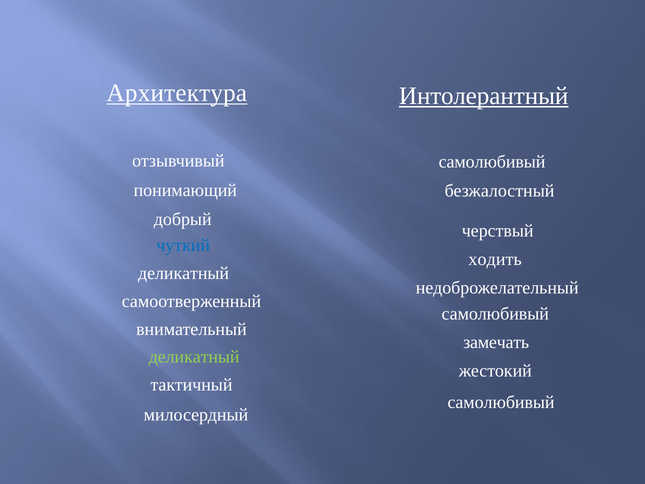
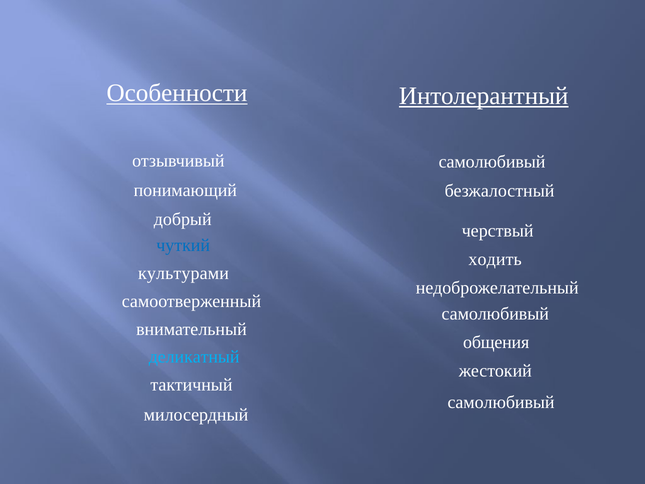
Архитектура: Архитектура -> Особенности
деликатный at (184, 273): деликатный -> культурами
замечать: замечать -> общения
деликатный at (194, 356) colour: light green -> light blue
